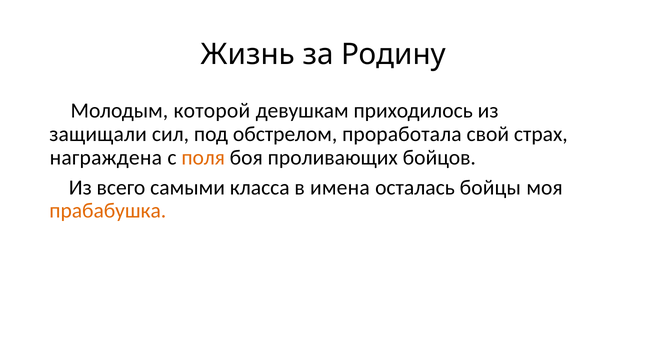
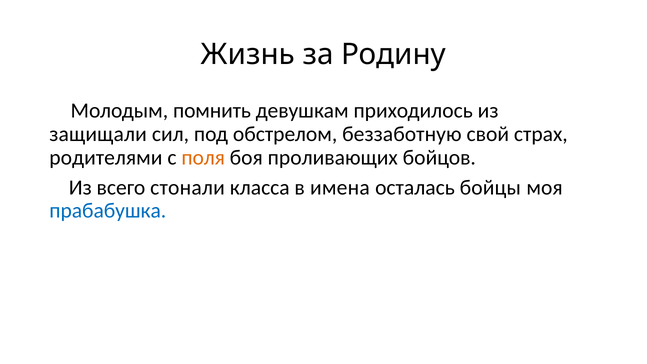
которой: которой -> помнить
проработала: проработала -> беззаботную
награждена: награждена -> родителями
самыми: самыми -> стонали
прабабушка colour: orange -> blue
